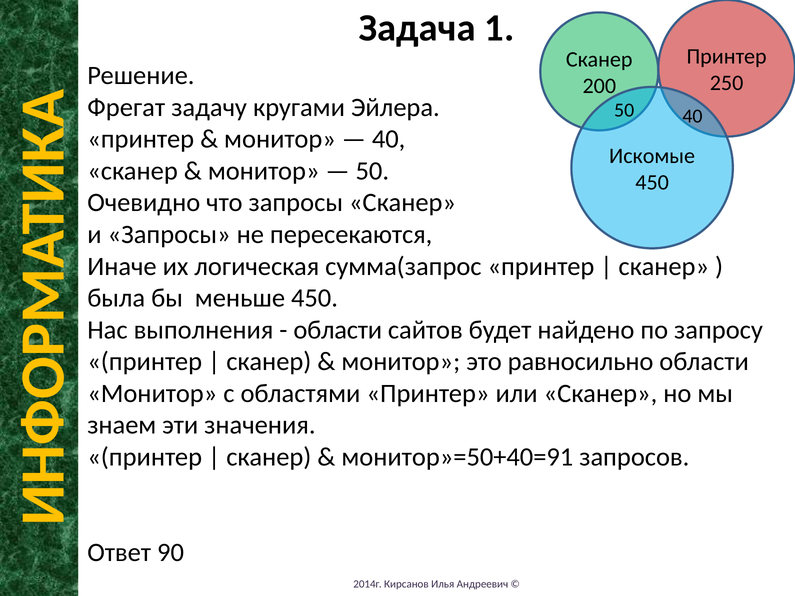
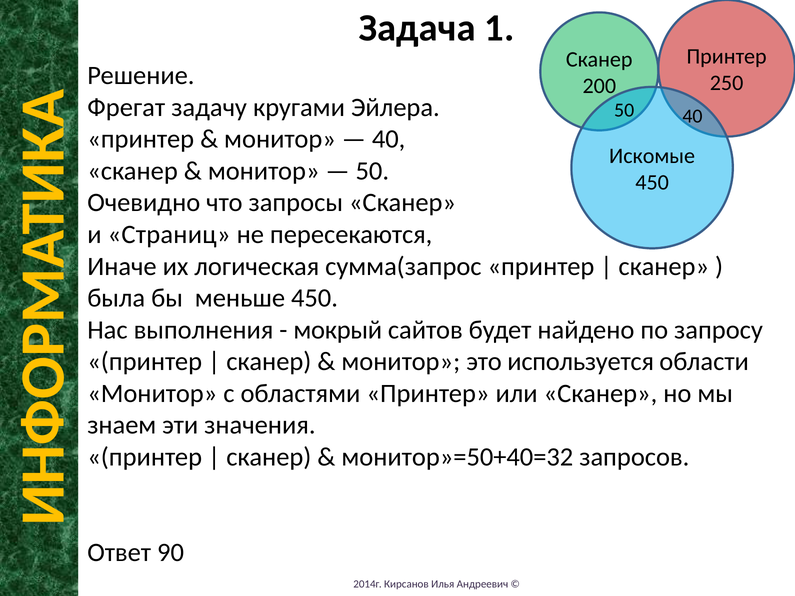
и Запросы: Запросы -> Страниц
области at (338, 330): области -> мокрый
равносильно: равносильно -> используется
монитор»=50+40=91: монитор»=50+40=91 -> монитор»=50+40=32
